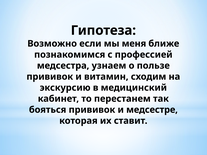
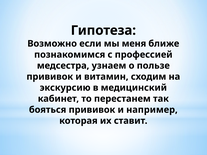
медсестре: медсестре -> например
